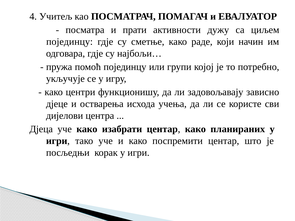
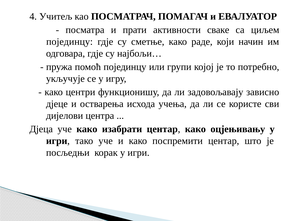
дужу: дужу -> сваке
планираних: планираних -> оцјењивању
